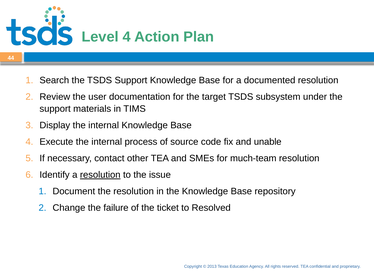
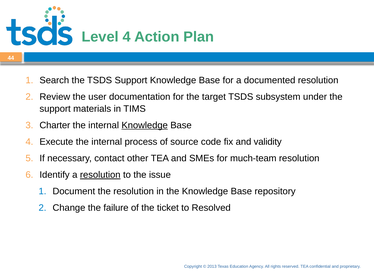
Display: Display -> Charter
Knowledge at (145, 125) underline: none -> present
unable: unable -> validity
